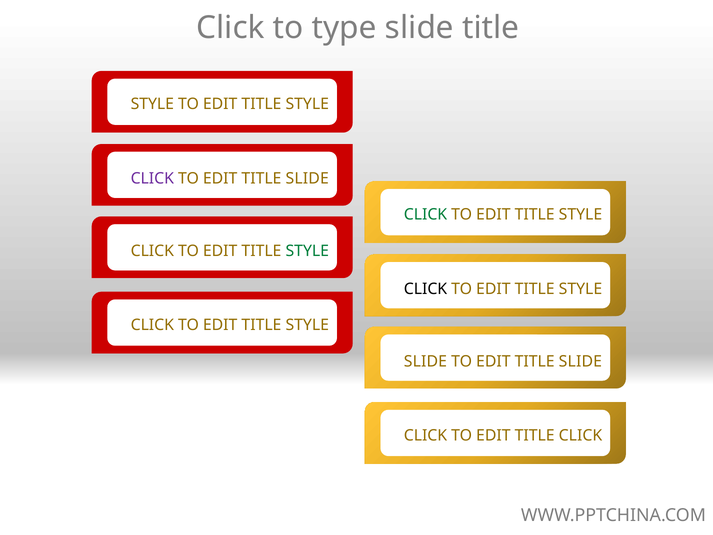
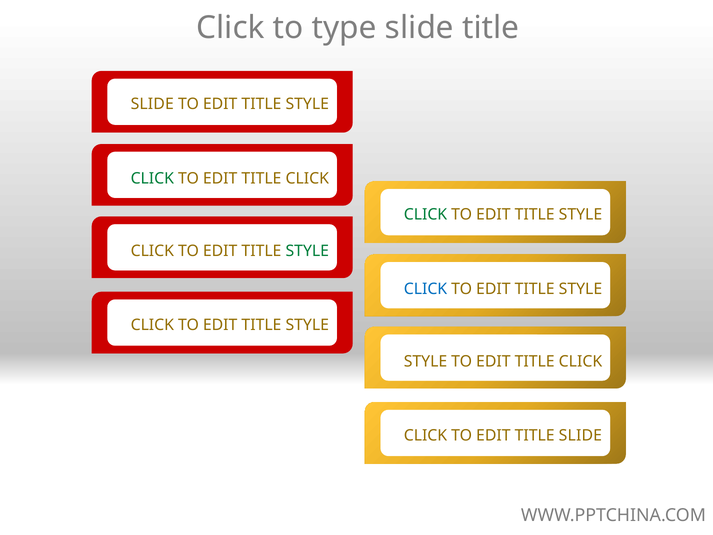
STYLE at (152, 104): STYLE -> SLIDE
CLICK at (152, 178) colour: purple -> green
SLIDE at (307, 178): SLIDE -> CLICK
CLICK at (425, 289) colour: black -> blue
SLIDE at (425, 361): SLIDE -> STYLE
SLIDE at (580, 361): SLIDE -> CLICK
EDIT TITLE CLICK: CLICK -> SLIDE
